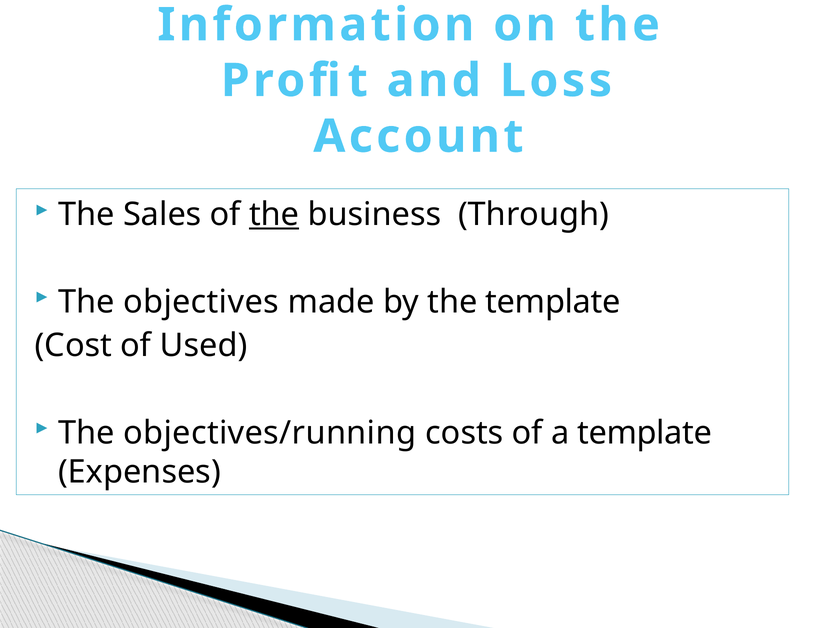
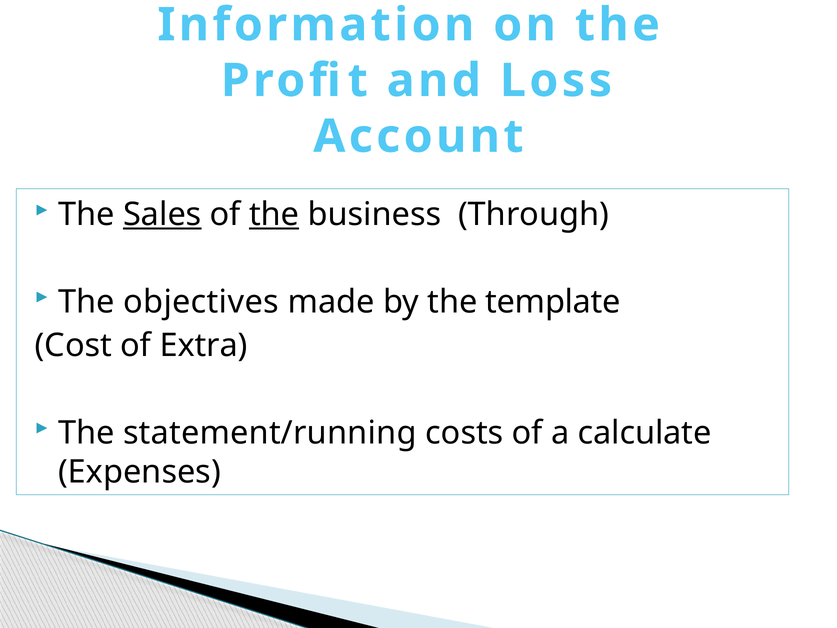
Sales underline: none -> present
Used: Used -> Extra
objectives/running: objectives/running -> statement/running
a template: template -> calculate
